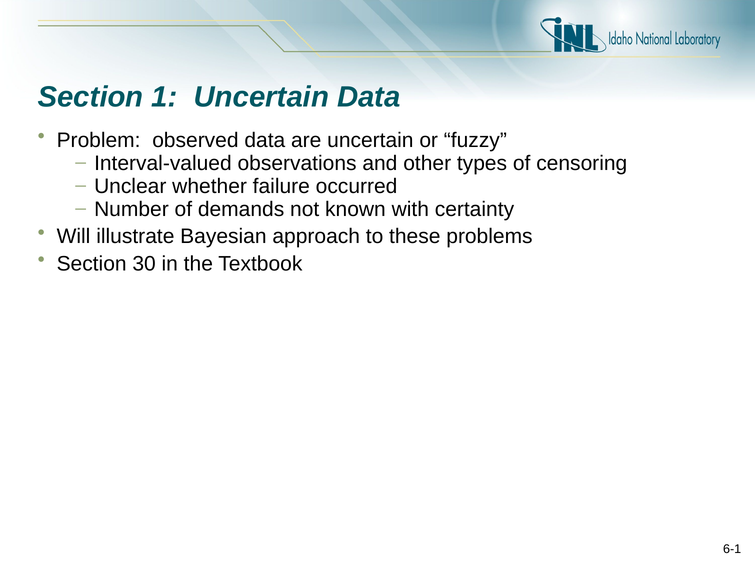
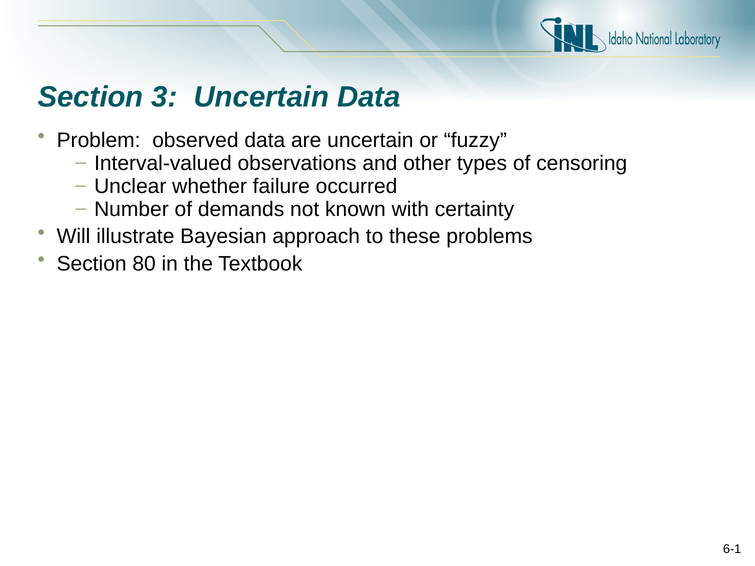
1: 1 -> 3
30: 30 -> 80
